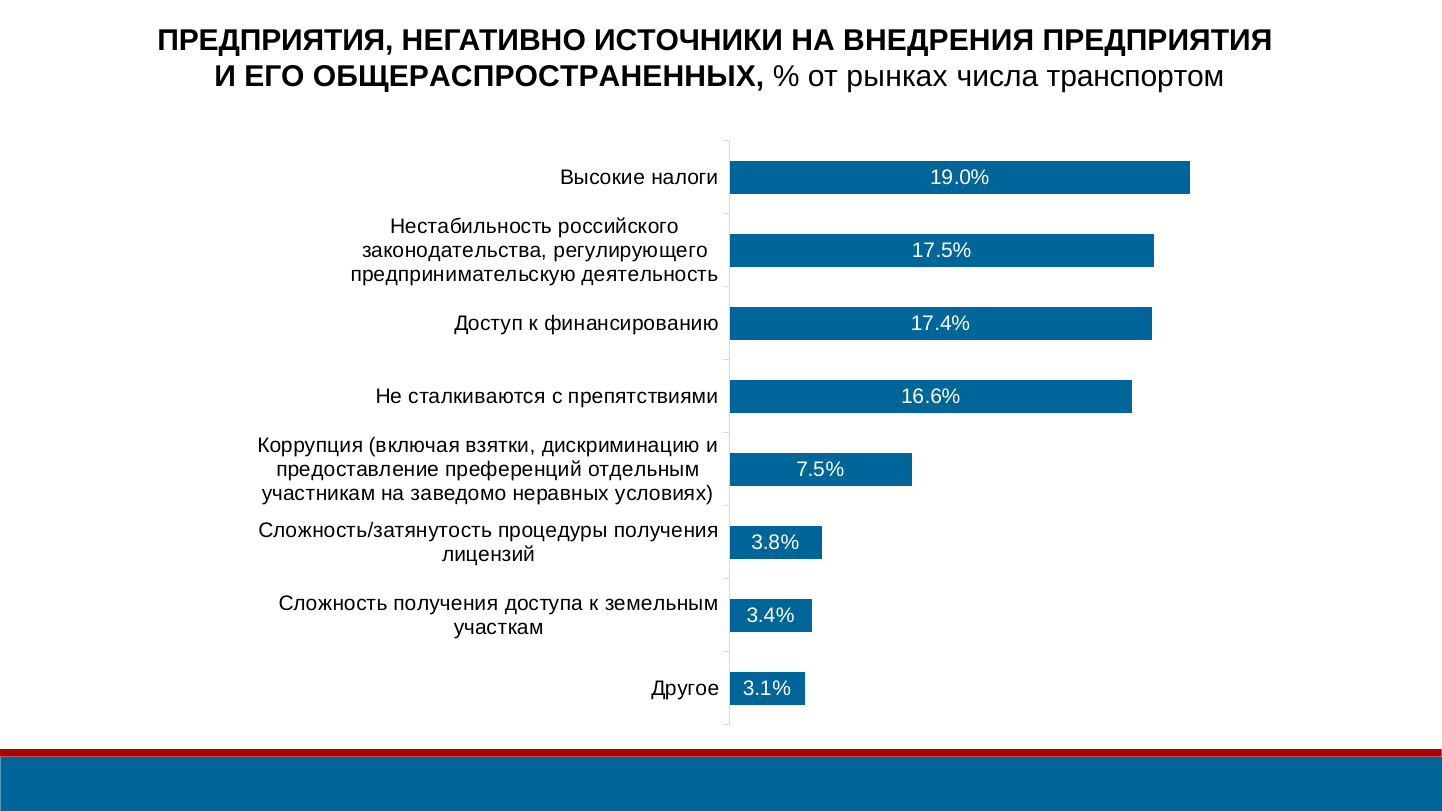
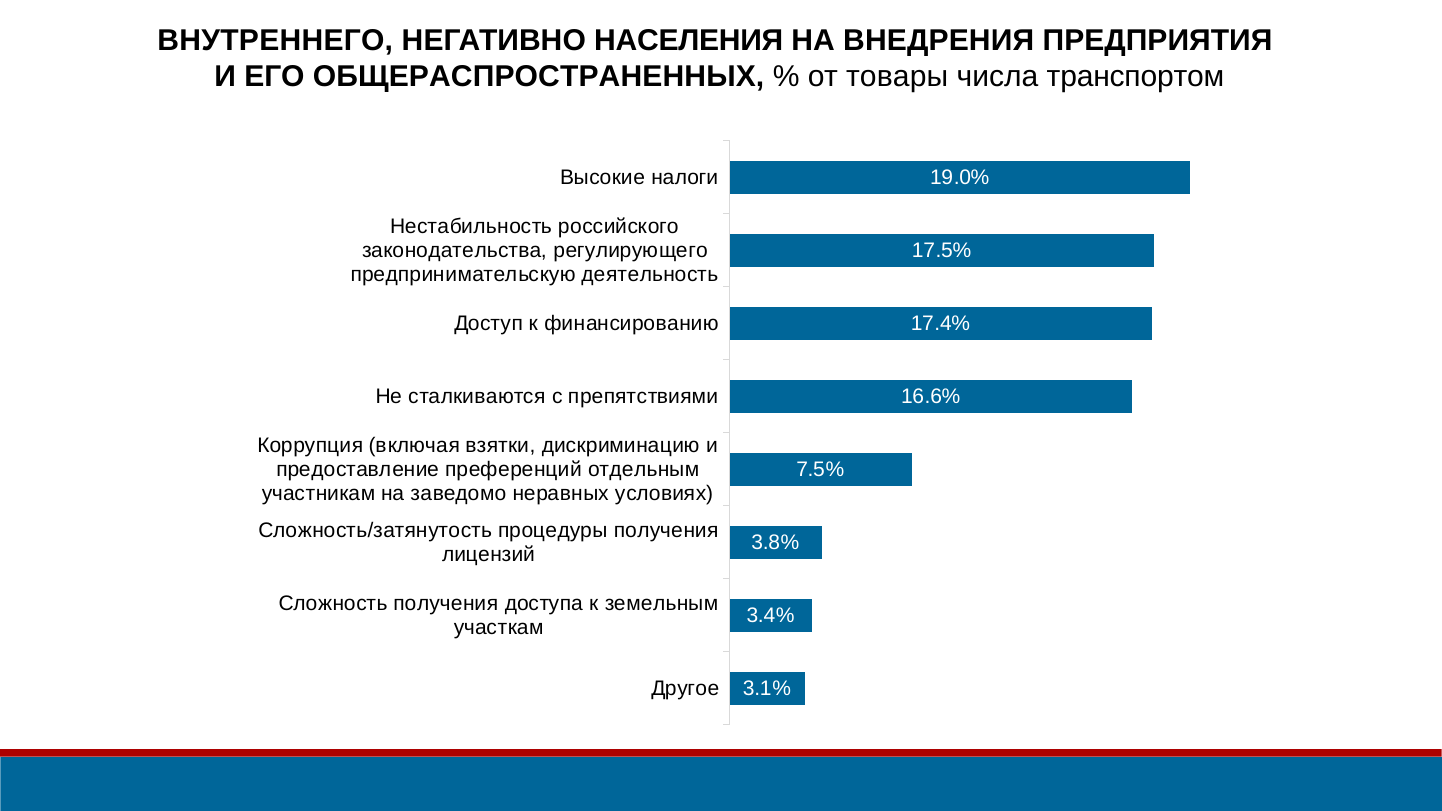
ПРЕДПРИЯТИЯ at (275, 41): ПРЕДПРИЯТИЯ -> ВНУТРЕННЕГО
ИСТОЧНИКИ: ИСТОЧНИКИ -> НАСЕЛЕНИЯ
рынках: рынках -> товары
